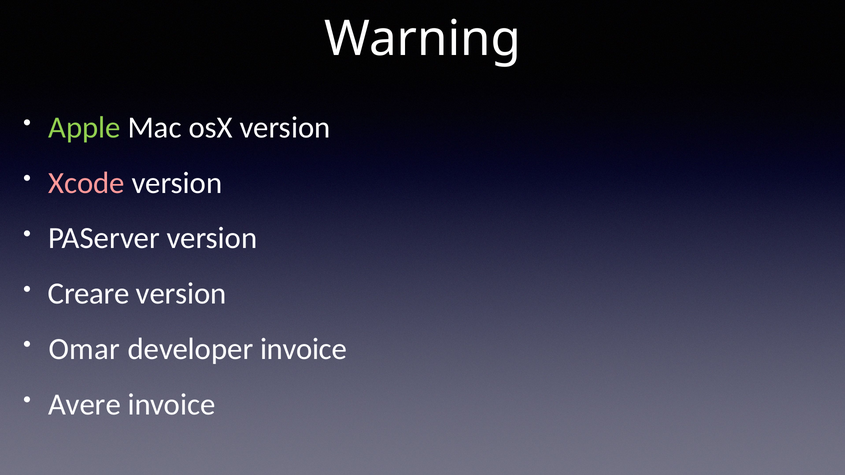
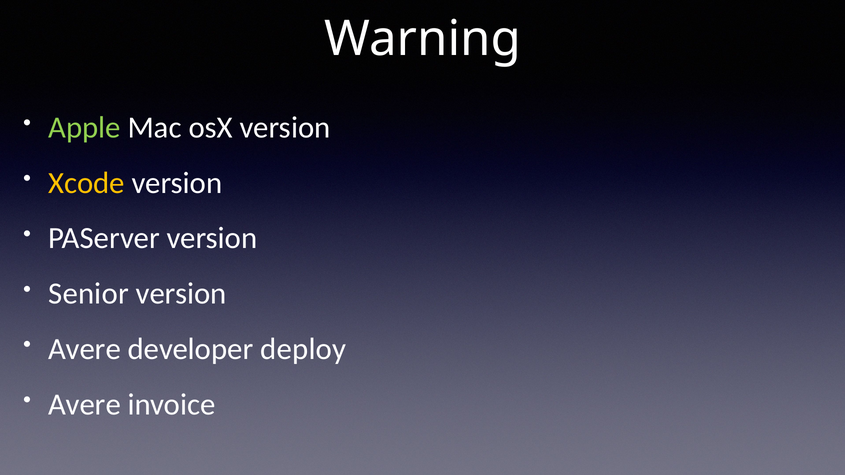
Xcode colour: pink -> yellow
Creare: Creare -> Senior
Omar at (84, 349): Omar -> Avere
developer invoice: invoice -> deploy
